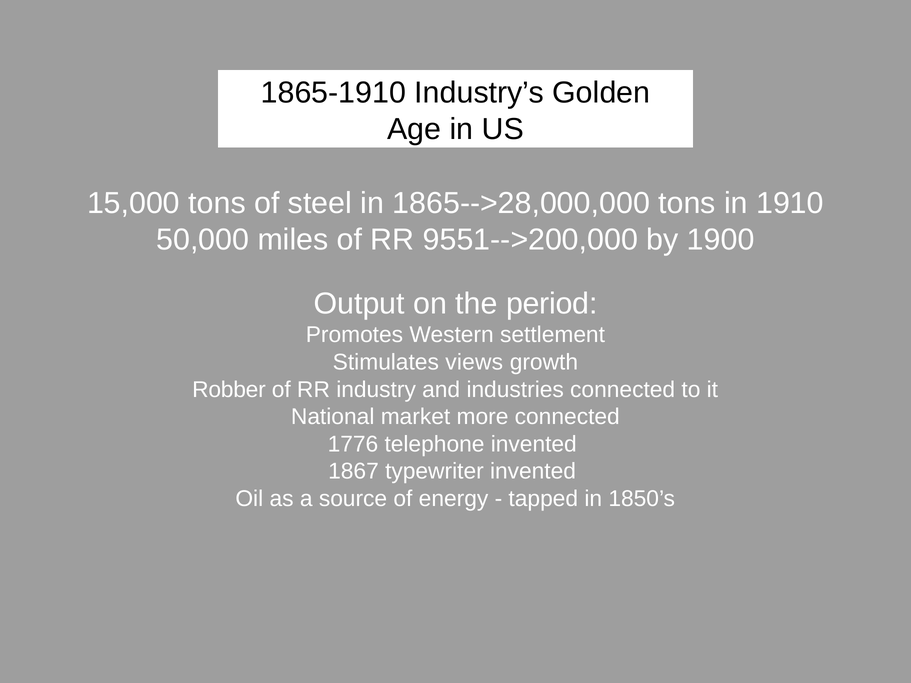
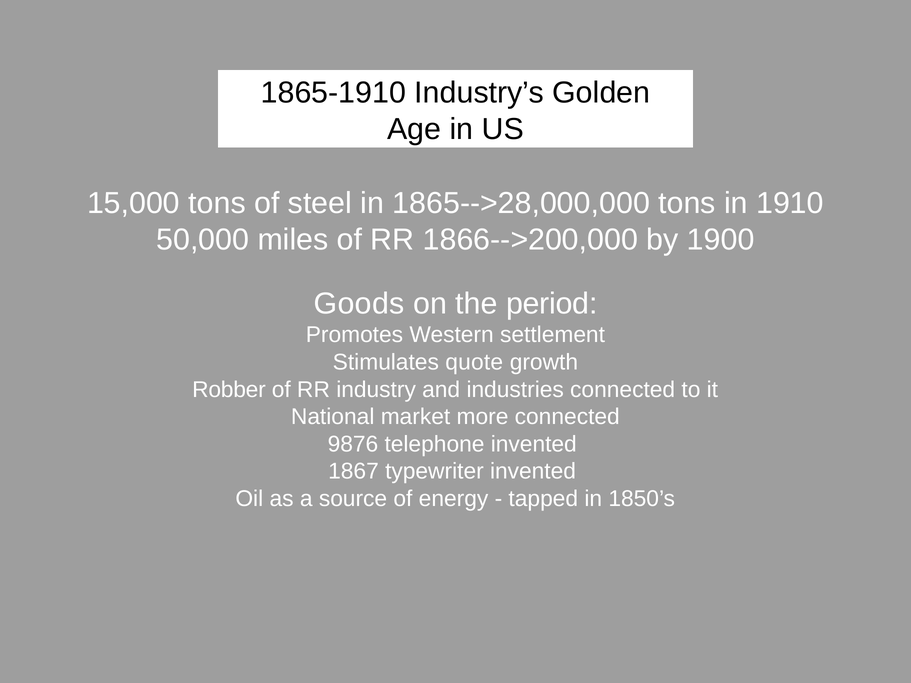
9551-->200,000: 9551-->200,000 -> 1866-->200,000
Output: Output -> Goods
views: views -> quote
1776: 1776 -> 9876
